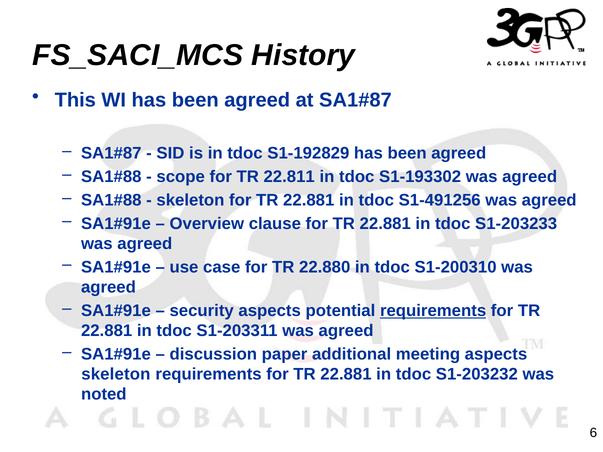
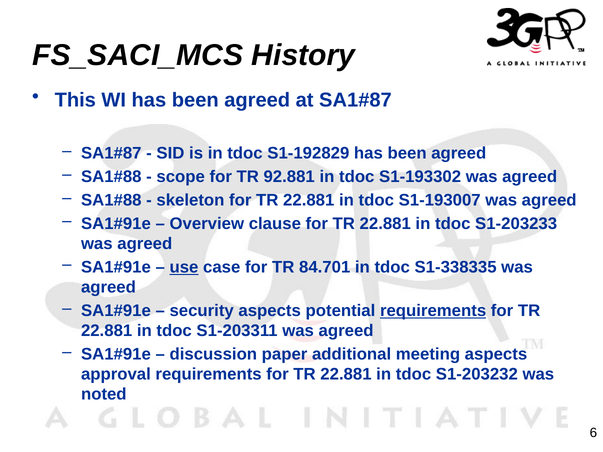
22.811: 22.811 -> 92.881
S1-491256: S1-491256 -> S1-193007
use underline: none -> present
22.880: 22.880 -> 84.701
S1-200310: S1-200310 -> S1-338335
skeleton at (116, 375): skeleton -> approval
